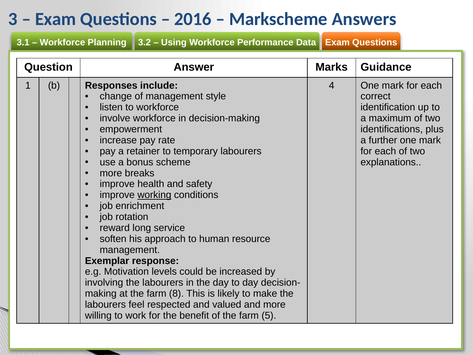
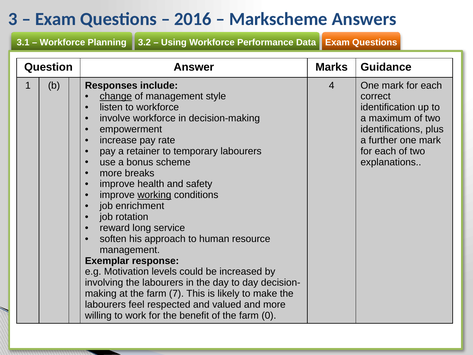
change underline: none -> present
8: 8 -> 7
5: 5 -> 0
